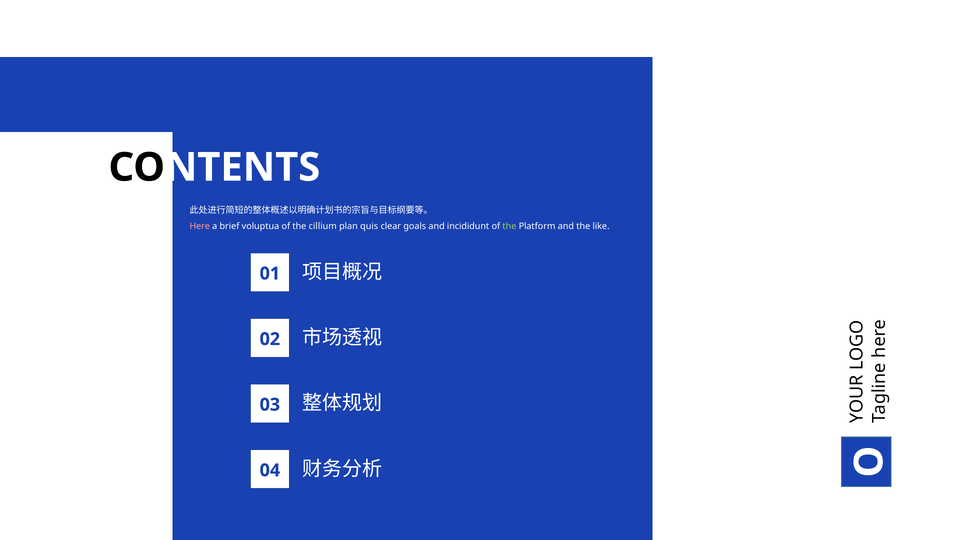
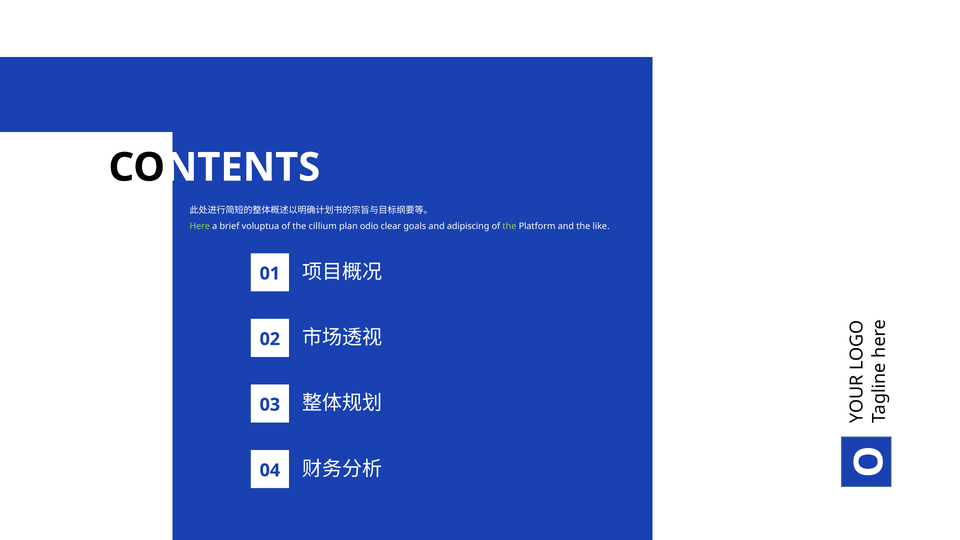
Here colour: pink -> light green
quis: quis -> odio
incididunt: incididunt -> adipiscing
